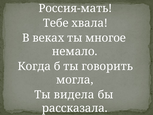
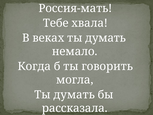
веках ты многое: многое -> думать
видела at (74, 95): видела -> думать
